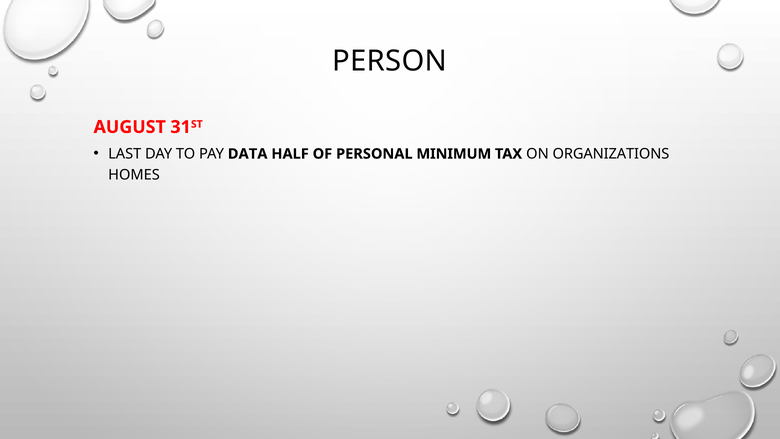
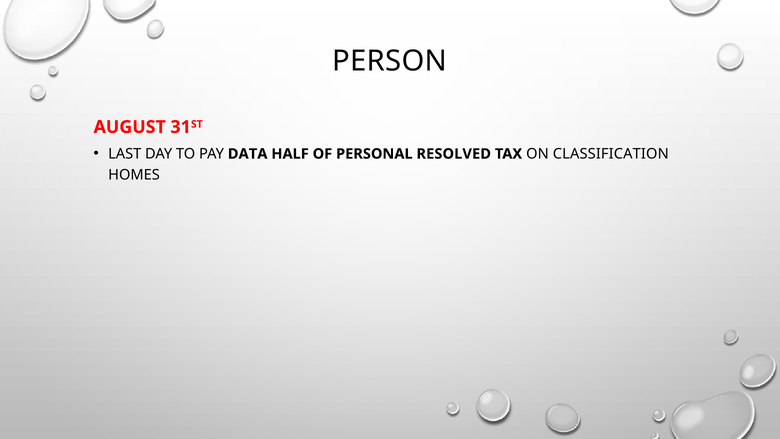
MINIMUM: MINIMUM -> RESOLVED
ORGANIZATIONS: ORGANIZATIONS -> CLASSIFICATION
